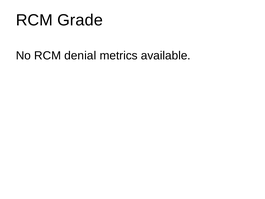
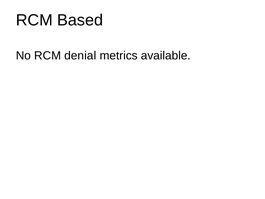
Grade: Grade -> Based
